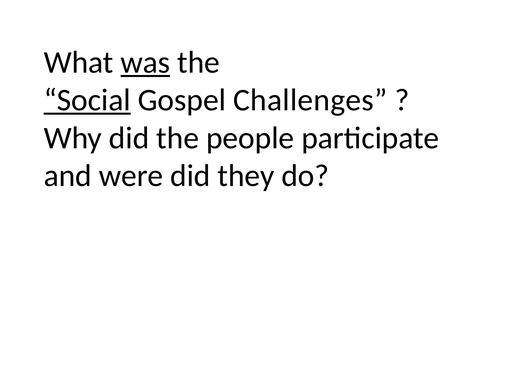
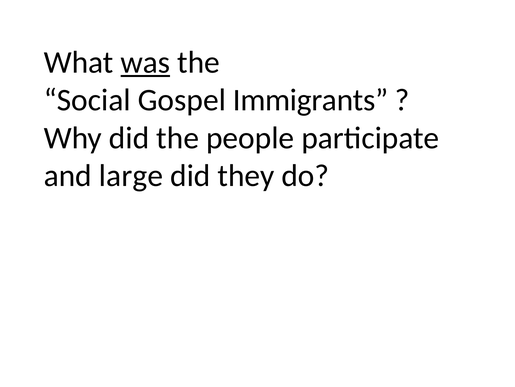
Social underline: present -> none
Challenges: Challenges -> Immigrants
were: were -> large
